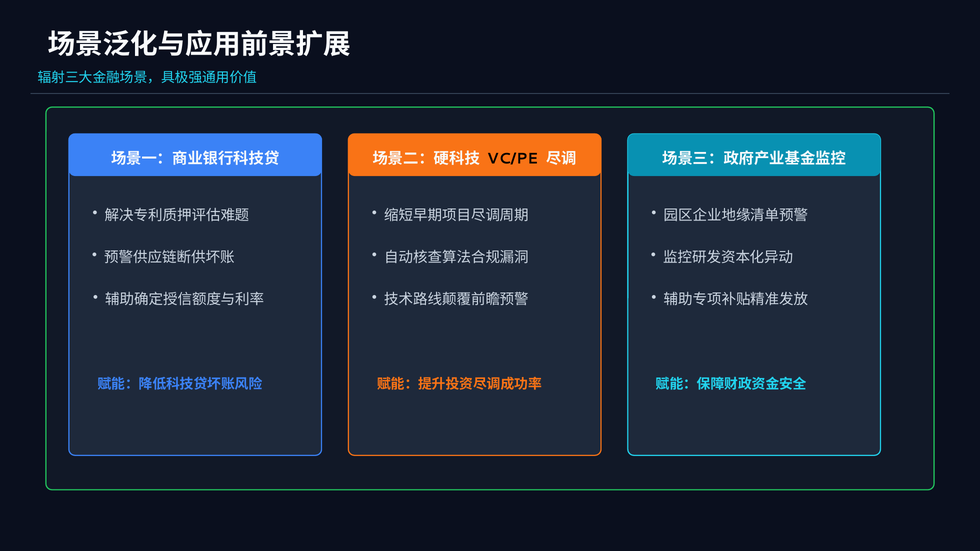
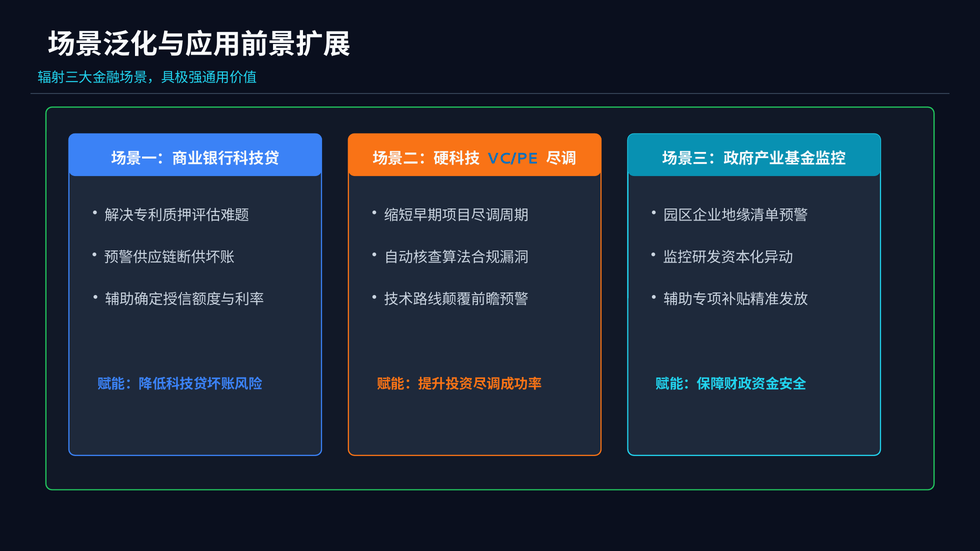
VC/PE colour: black -> blue
